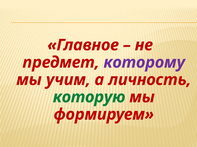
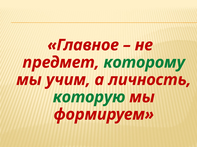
которому colour: purple -> green
